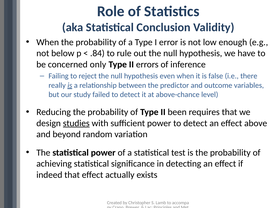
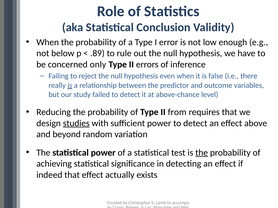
.84: .84 -> .89
been: been -> from
the at (202, 153) underline: none -> present
